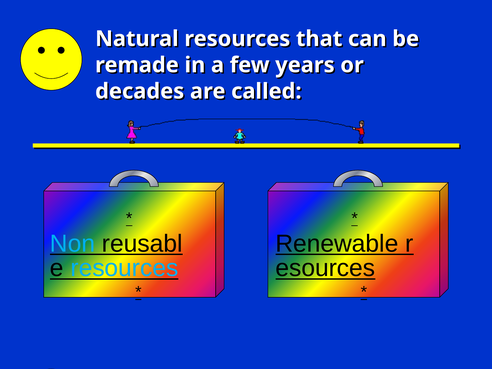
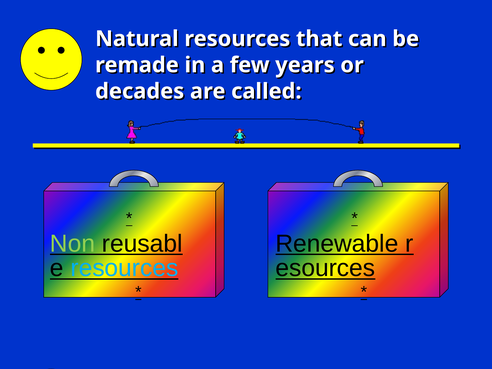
Non colour: light blue -> light green
